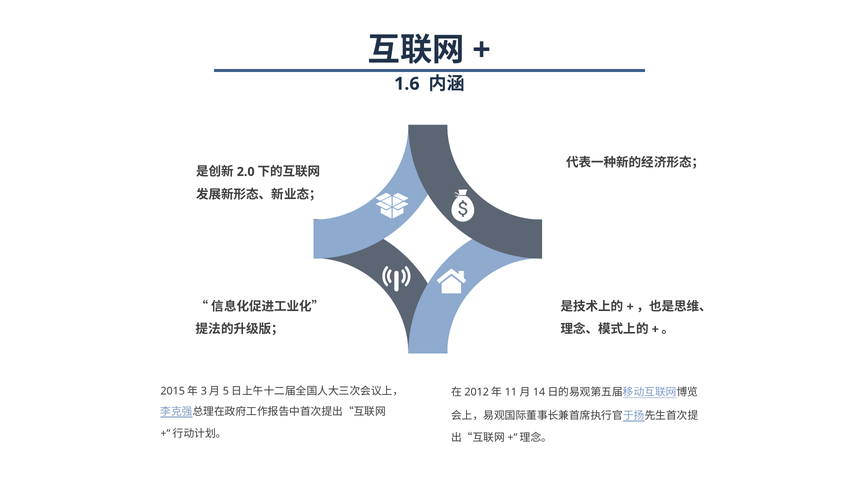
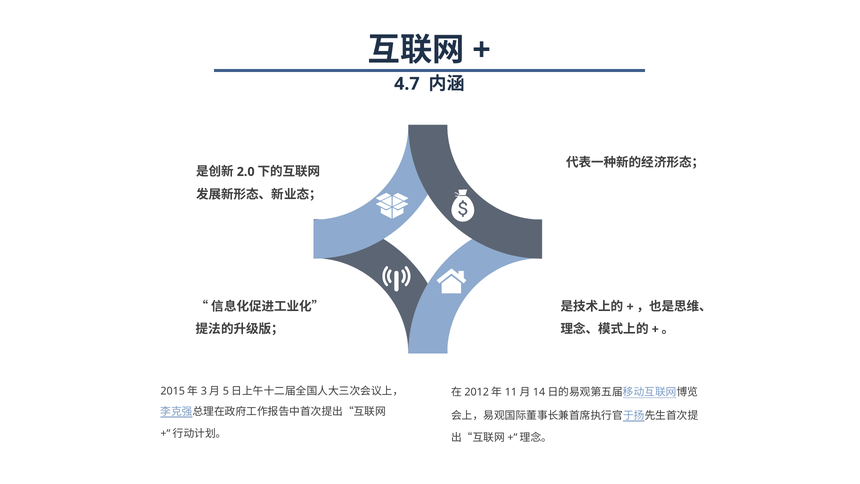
1.6: 1.6 -> 4.7
